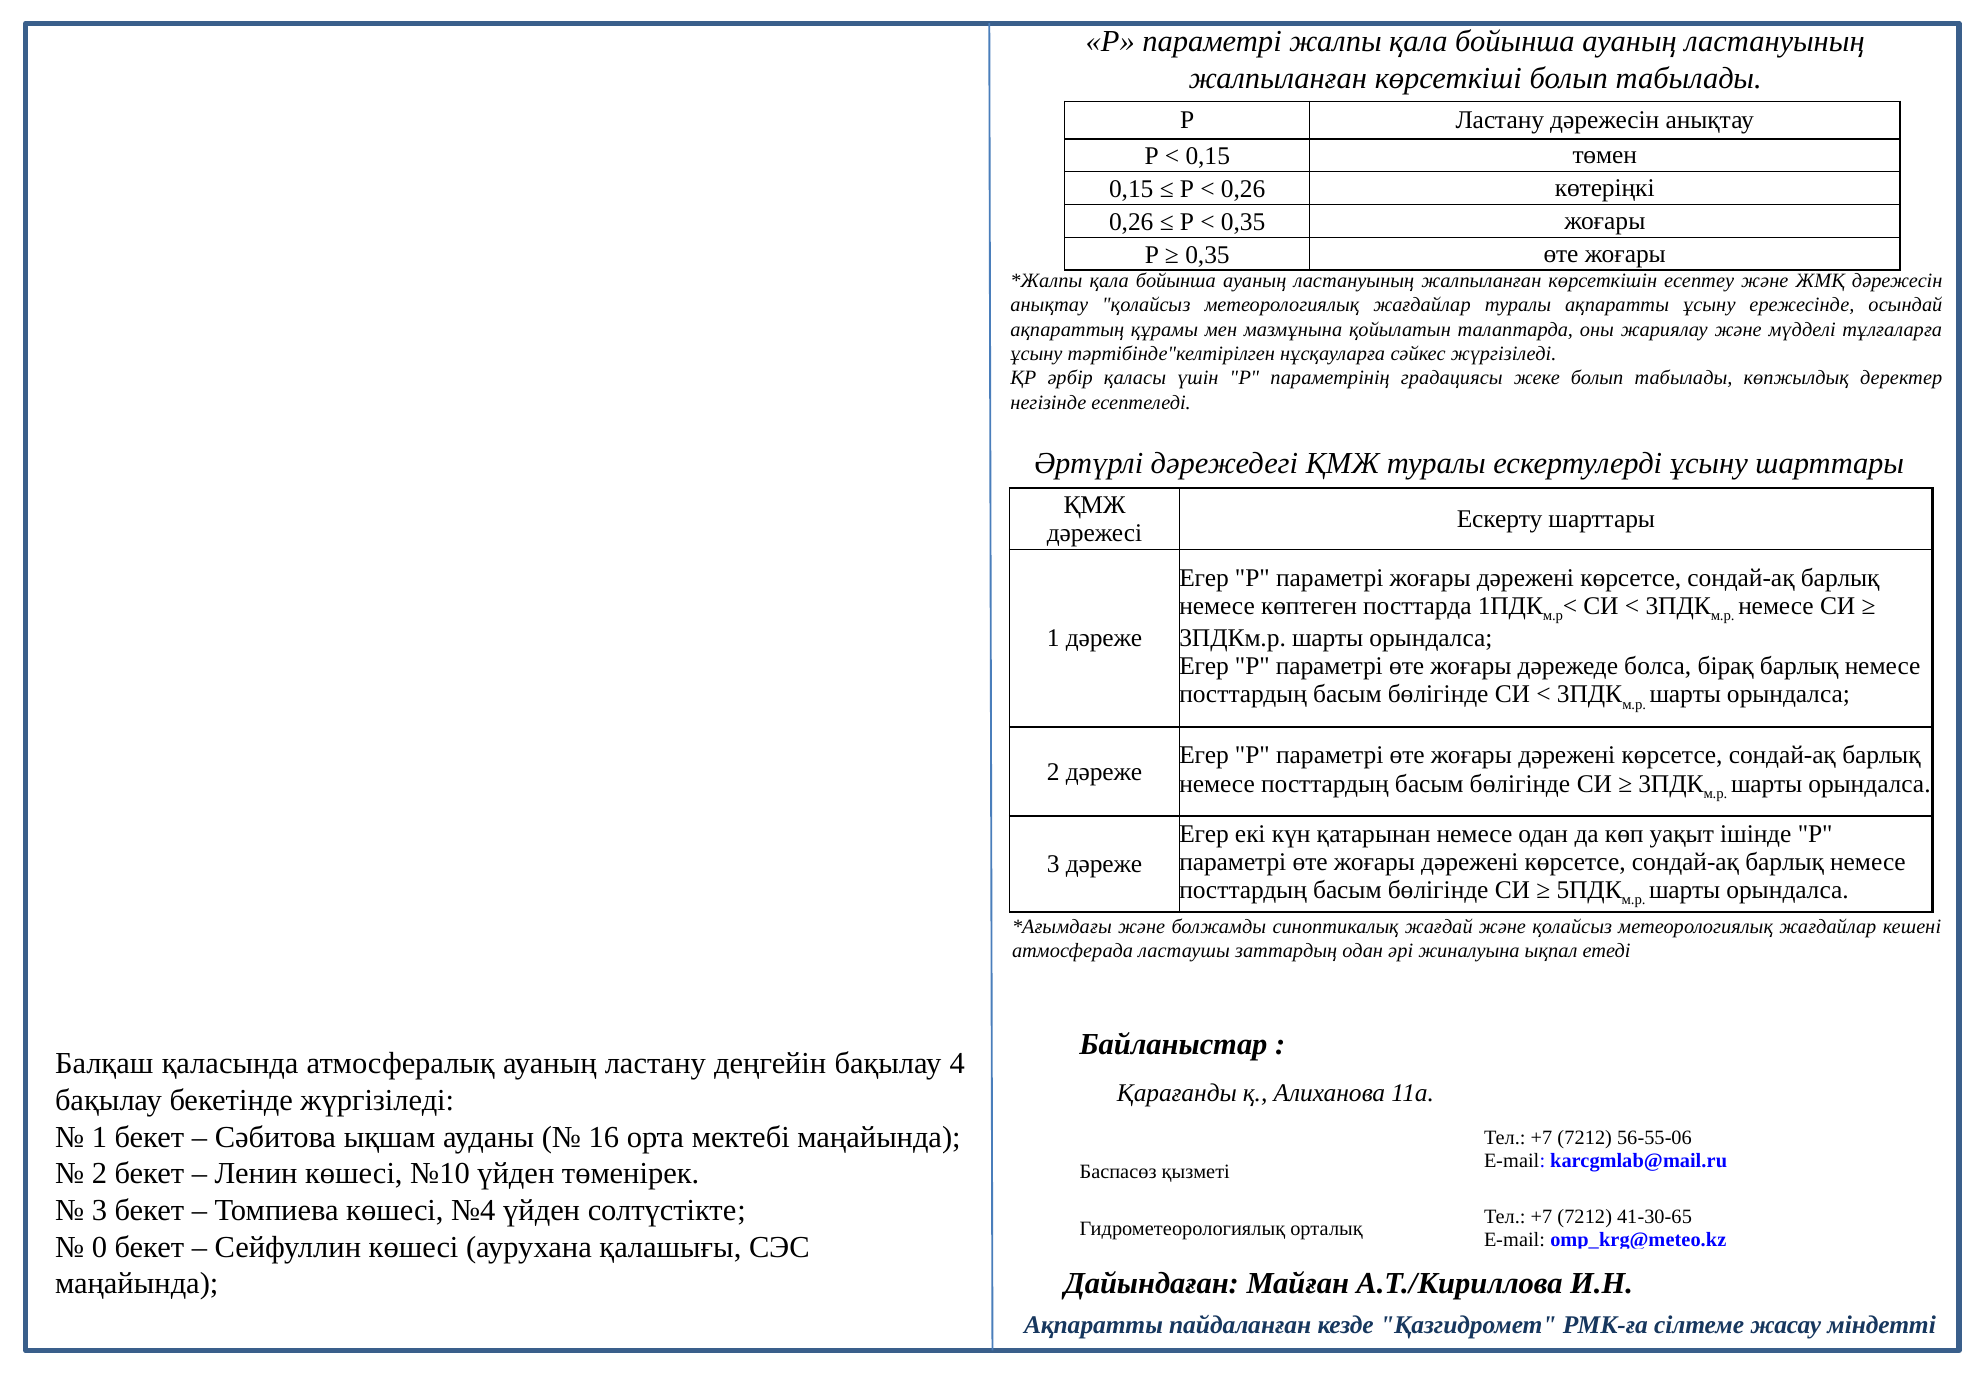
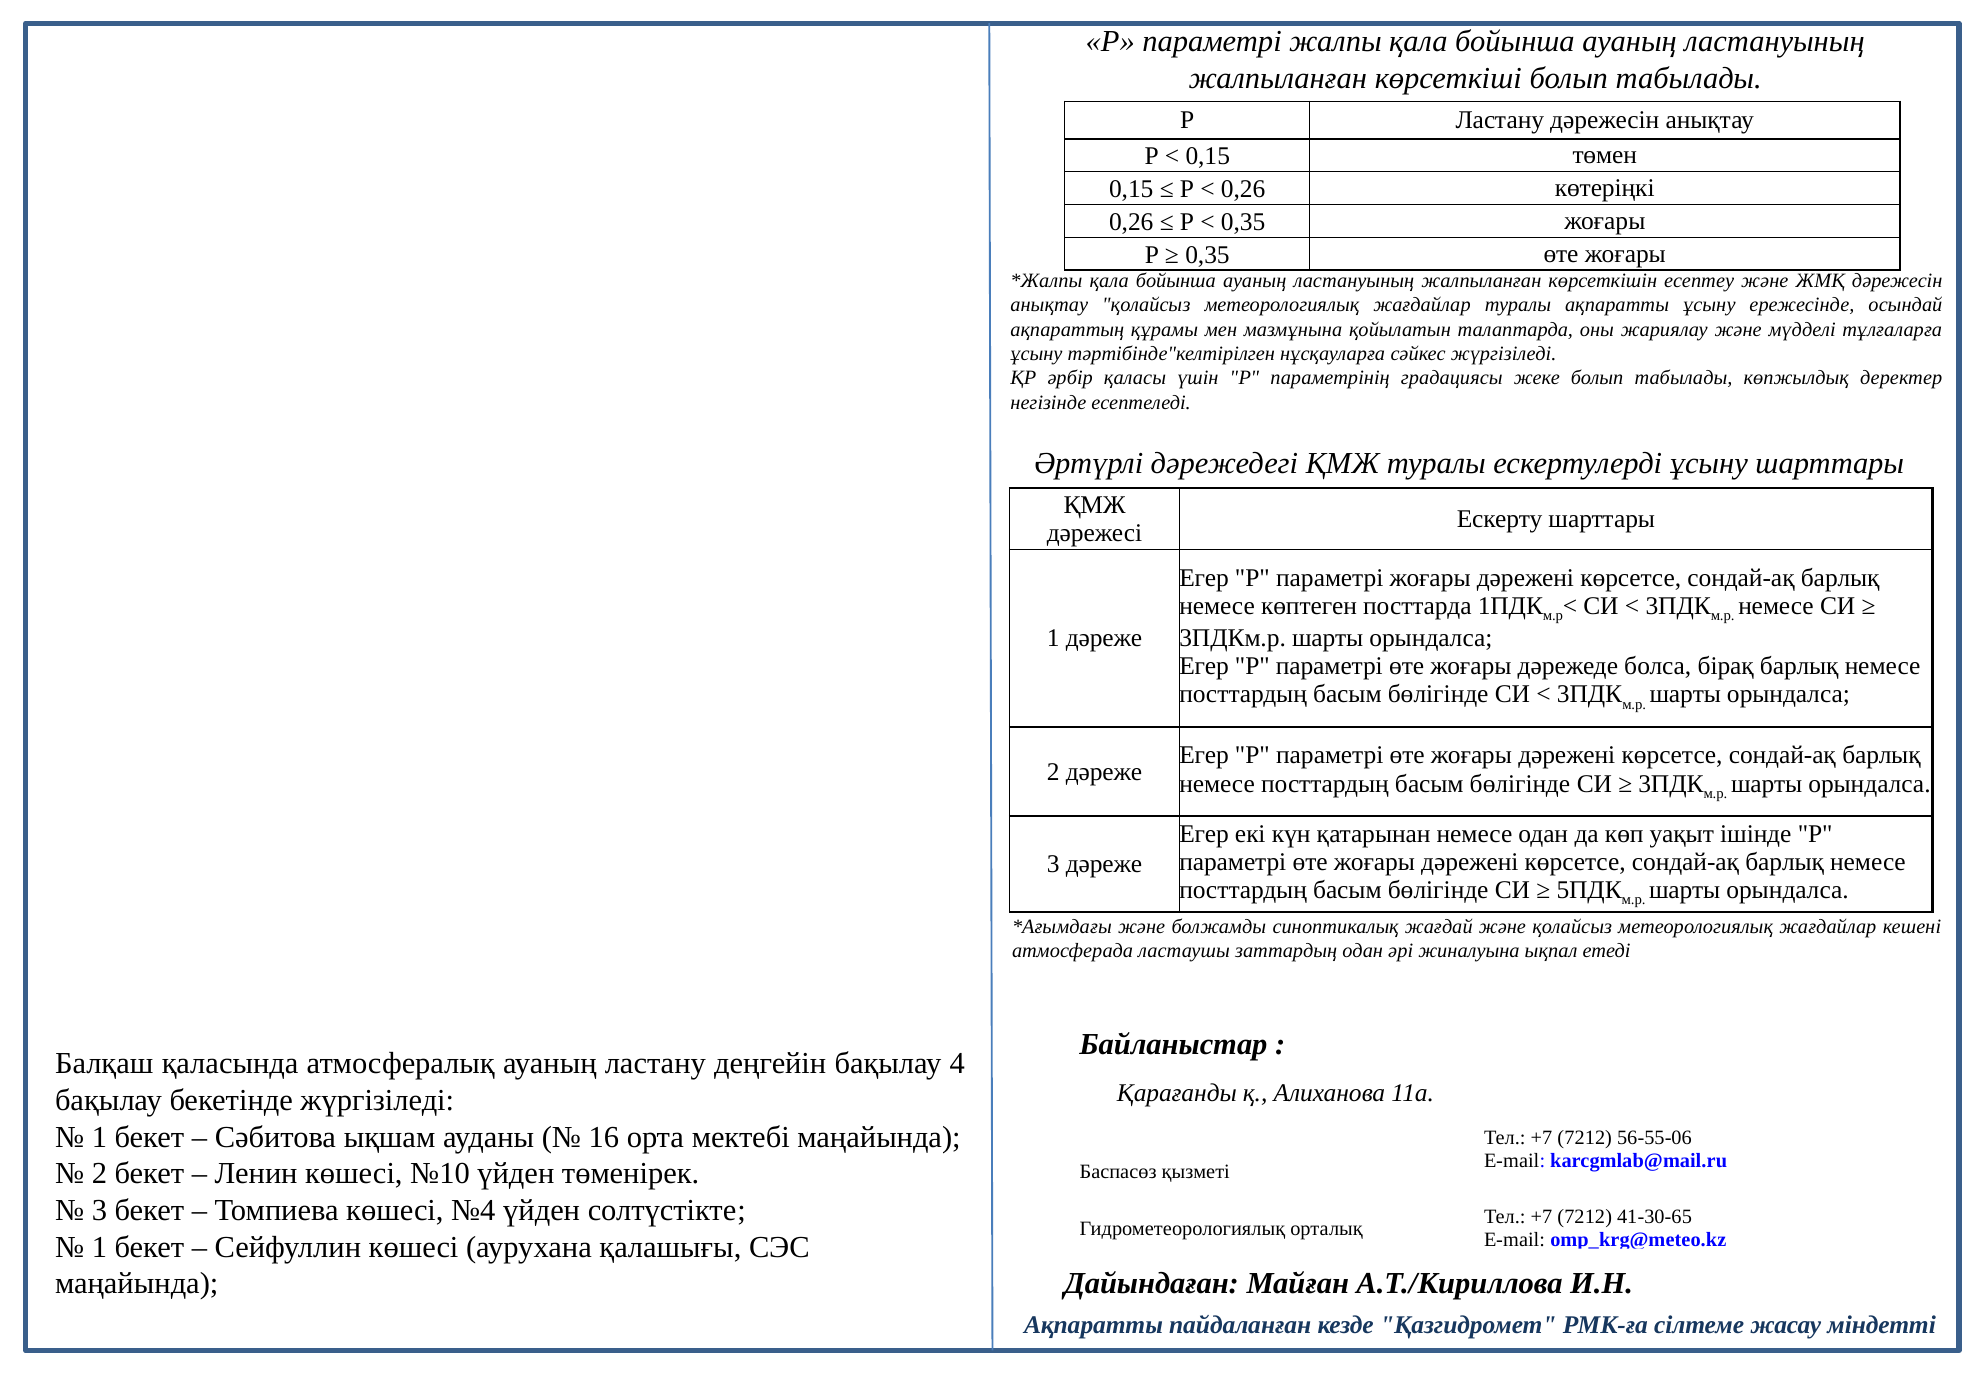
0 at (99, 1247): 0 -> 1
